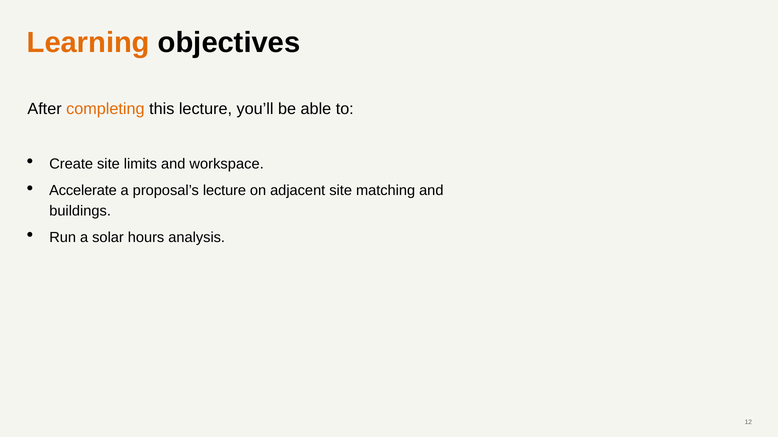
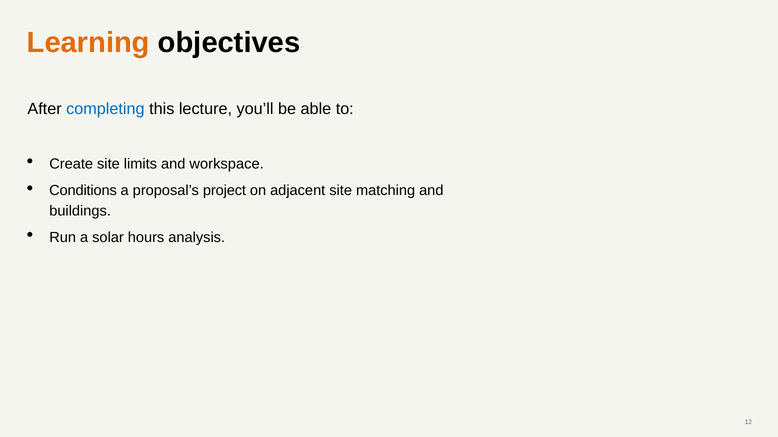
completing colour: orange -> blue
Accelerate: Accelerate -> Conditions
proposal’s lecture: lecture -> project
